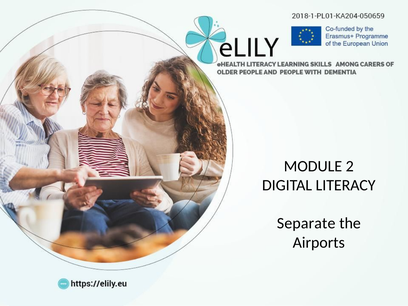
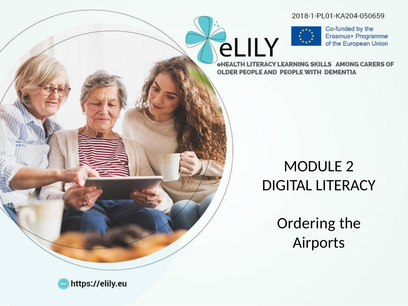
Separate: Separate -> Ordering
